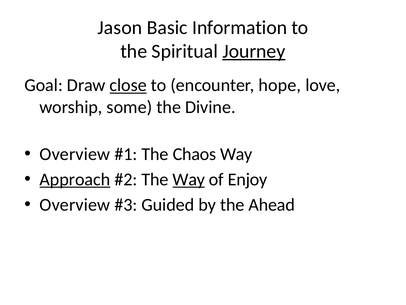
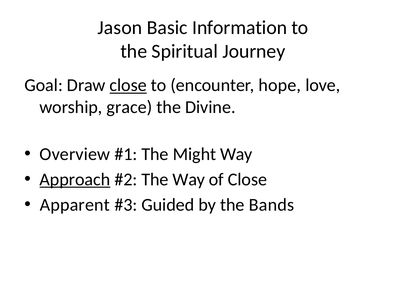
Journey underline: present -> none
some: some -> grace
Chaos: Chaos -> Might
Way at (189, 179) underline: present -> none
of Enjoy: Enjoy -> Close
Overview at (75, 204): Overview -> Apparent
Ahead: Ahead -> Bands
